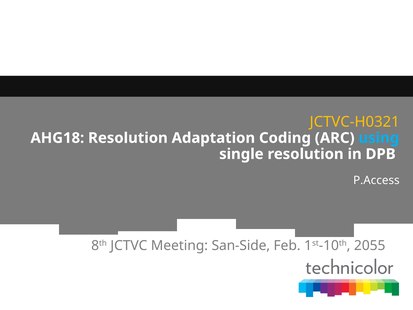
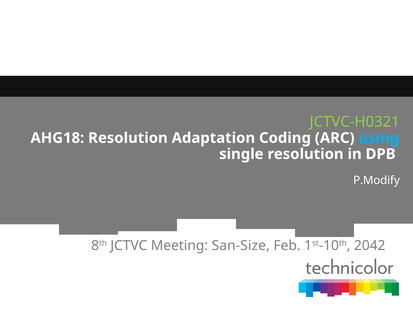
JCTVC-H0321 colour: yellow -> light green
P.Access: P.Access -> P.Modify
San-Side: San-Side -> San-Size
2055: 2055 -> 2042
